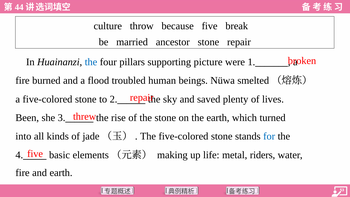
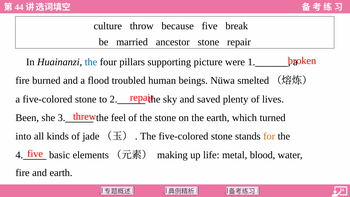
rise: rise -> feel
for colour: blue -> orange
riders: riders -> blood
